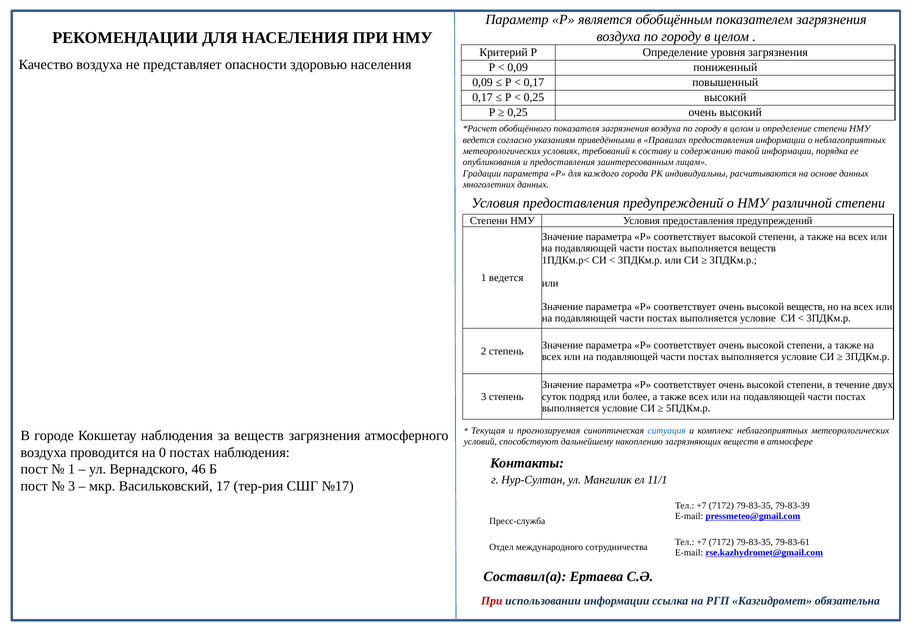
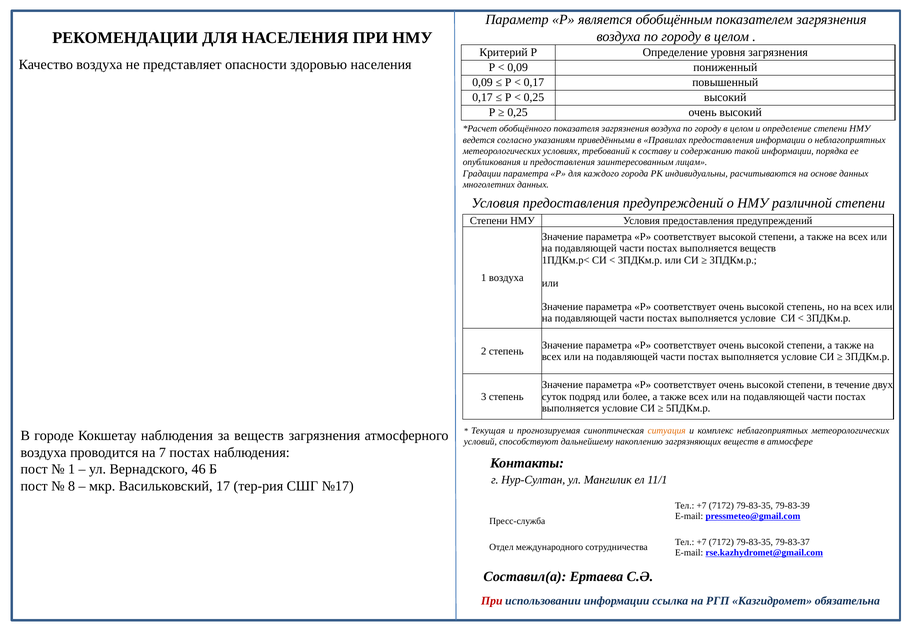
1 ведется: ведется -> воздуха
высокой веществ: веществ -> степень
ситуация colour: blue -> orange
0: 0 -> 7
3 at (72, 486): 3 -> 8
79-83-61: 79-83-61 -> 79-83-37
